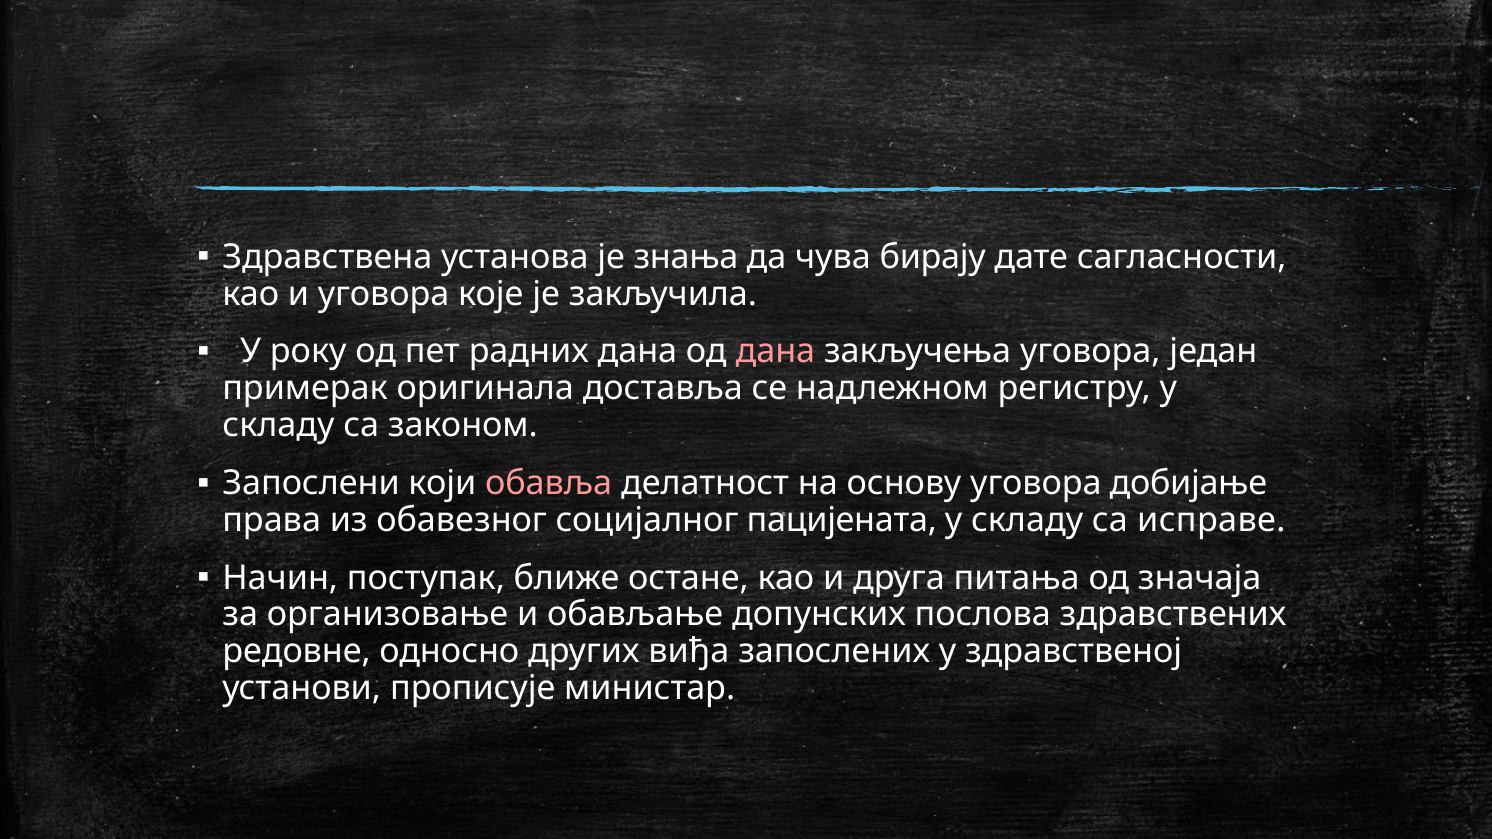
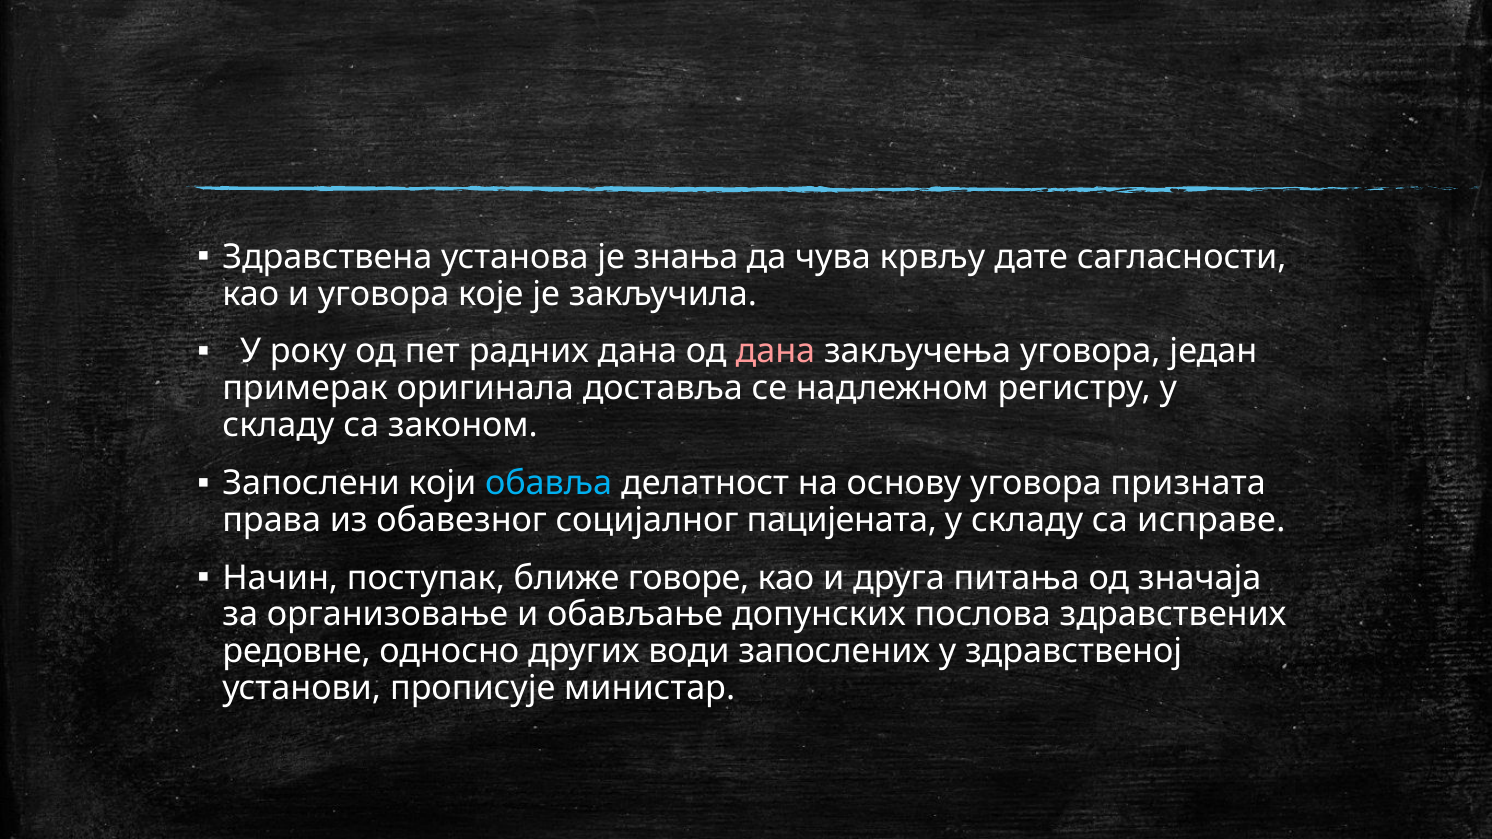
бирају: бирају -> крвљу
обавља colour: pink -> light blue
добијање: добијање -> призната
остане: остане -> говоре
виђа: виђа -> води
